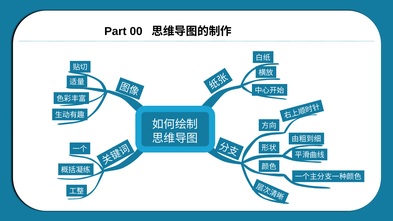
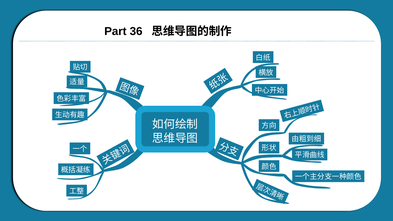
00: 00 -> 36
